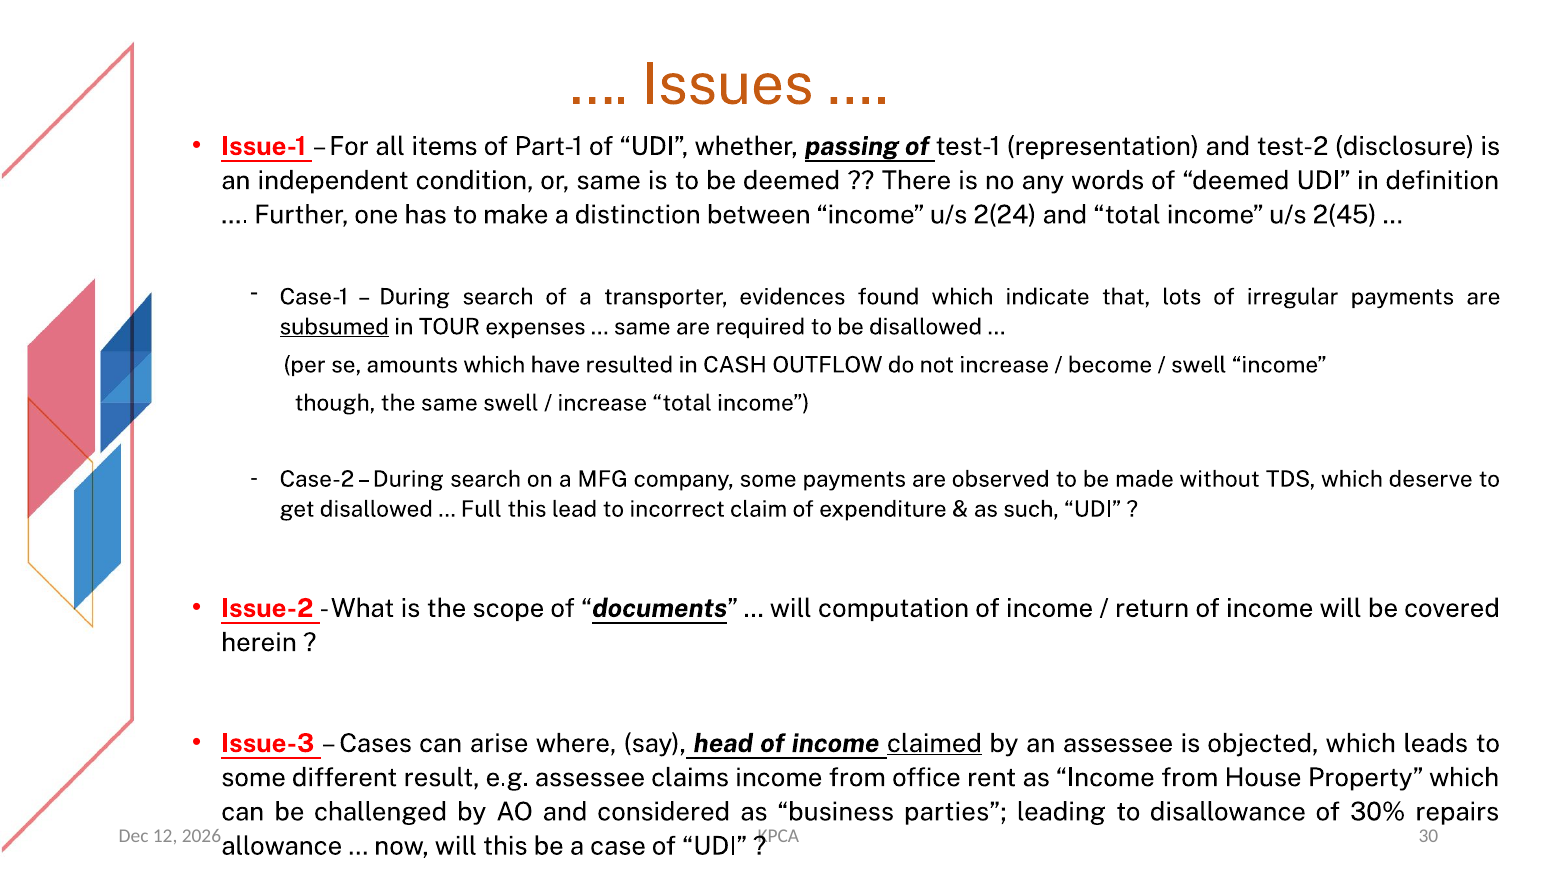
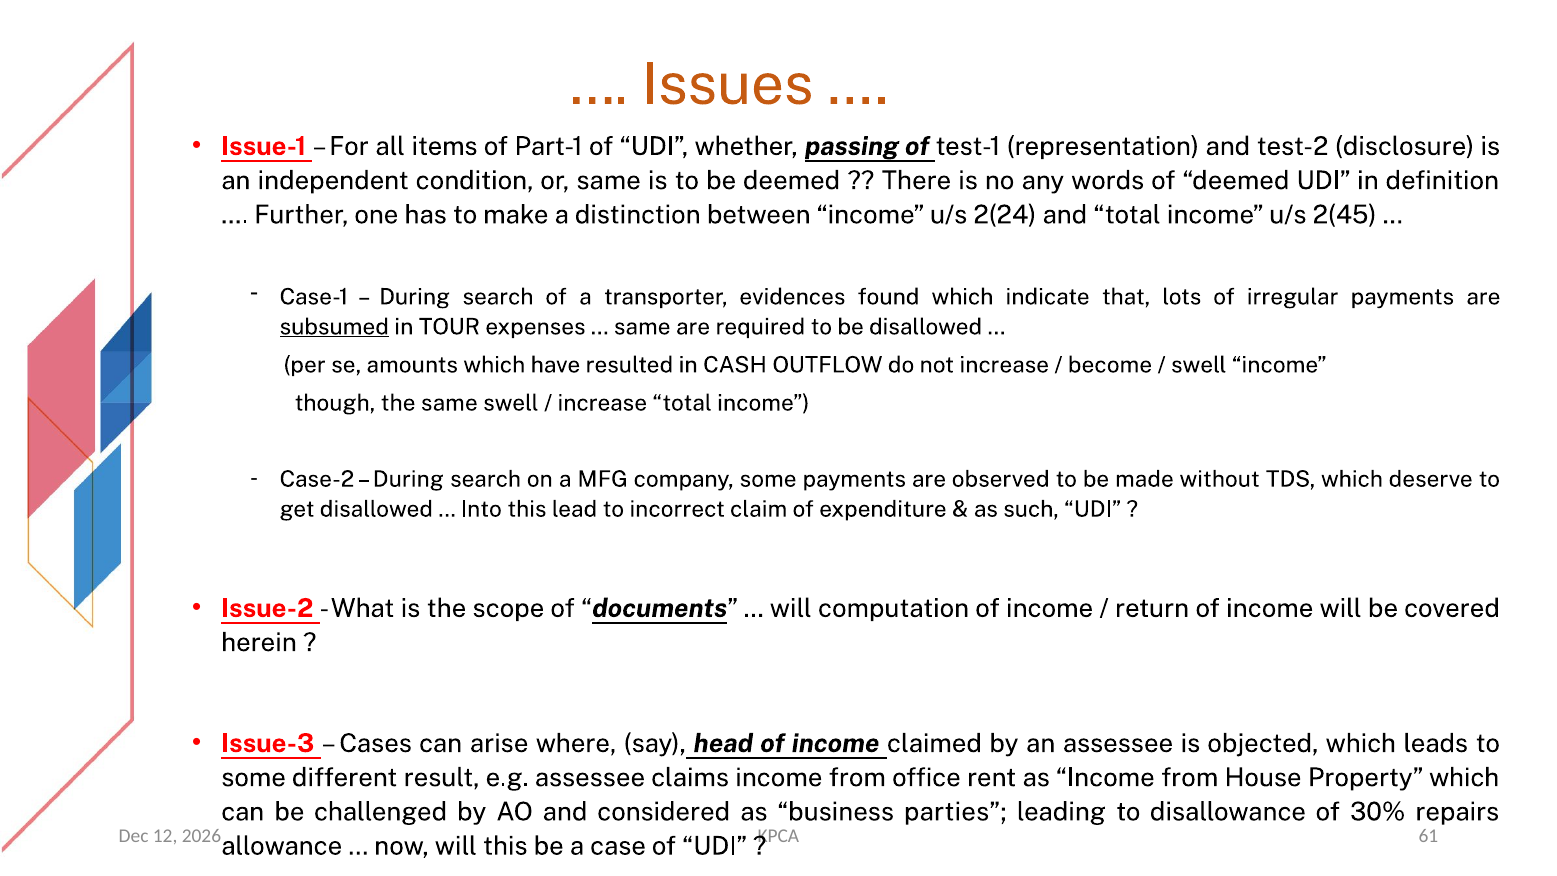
Full: Full -> Into
claimed underline: present -> none
30: 30 -> 61
